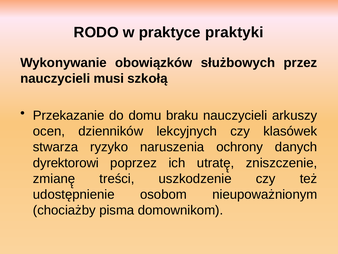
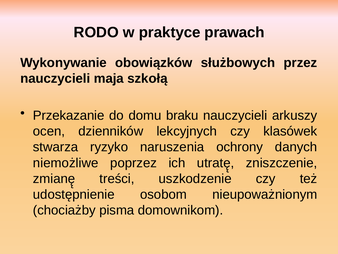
praktyki: praktyki -> prawach
musi: musi -> maja
dyrektorowi: dyrektorowi -> niemożliwe
